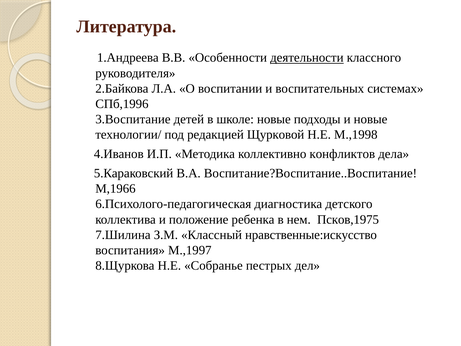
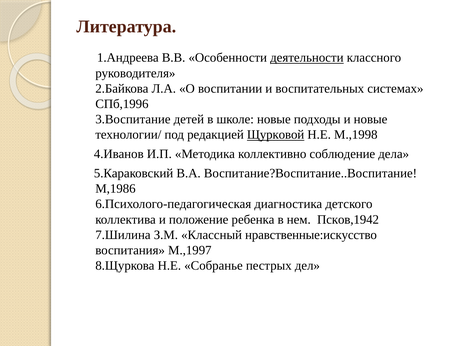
Щурковой underline: none -> present
конфликтов: конфликтов -> соблюдение
М,1966: М,1966 -> М,1986
Псков,1975: Псков,1975 -> Псков,1942
